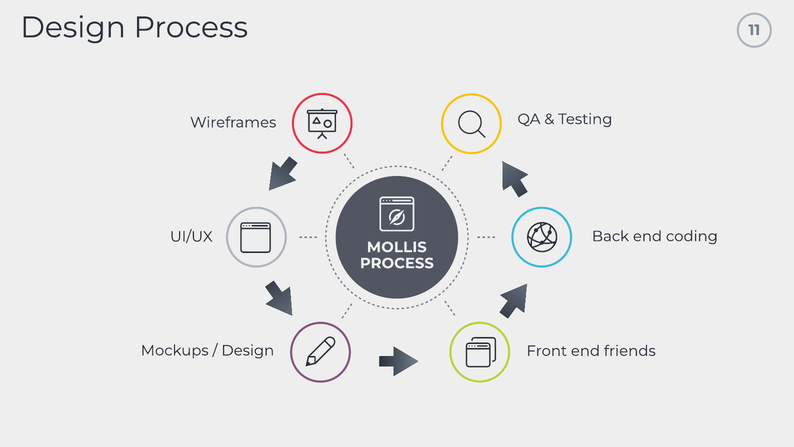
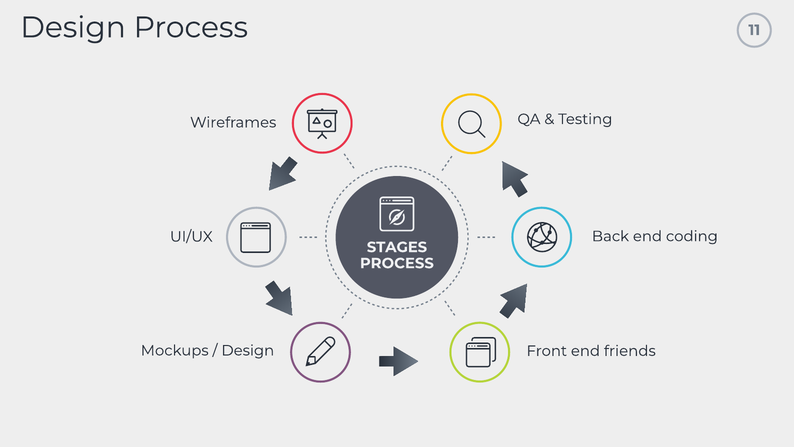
MOLLIS: MOLLIS -> STAGES
